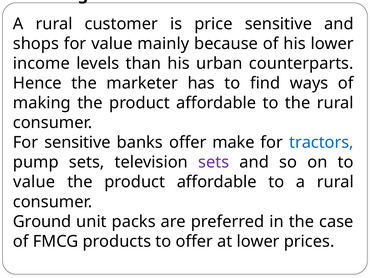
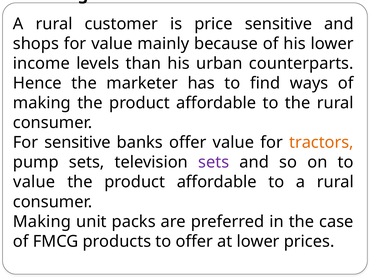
offer make: make -> value
tractors colour: blue -> orange
Ground at (42, 221): Ground -> Making
